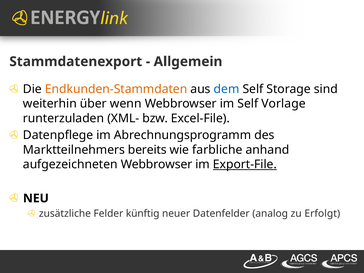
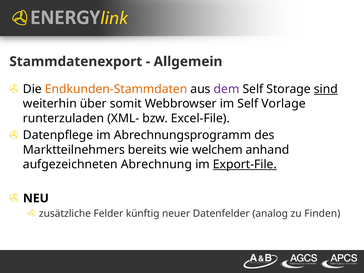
dem colour: blue -> purple
sind underline: none -> present
wenn: wenn -> somit
farbliche: farbliche -> welchem
aufgezeichneten Webbrowser: Webbrowser -> Abrechnung
Erfolgt: Erfolgt -> Finden
